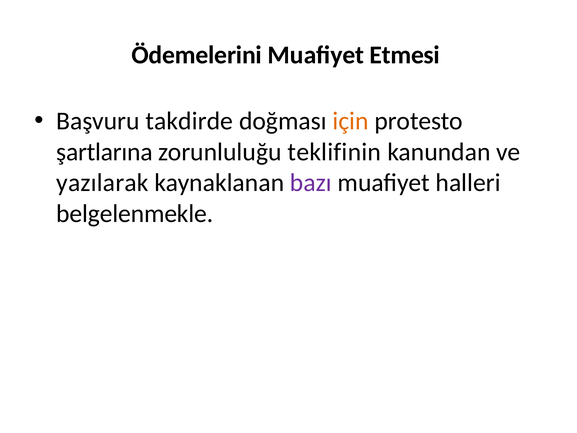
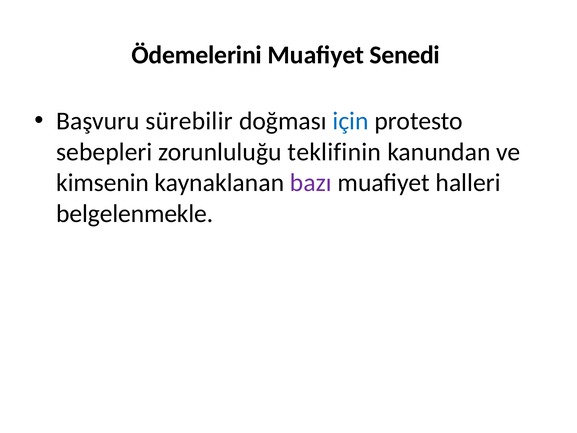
Etmesi: Etmesi -> Senedi
takdirde: takdirde -> sürebilir
için colour: orange -> blue
şartlarına: şartlarına -> sebepleri
yazılarak: yazılarak -> kimsenin
